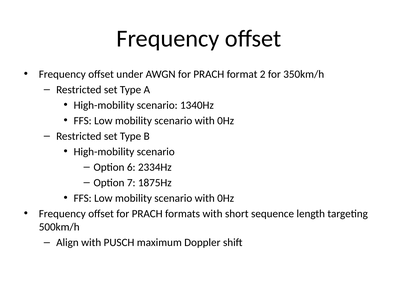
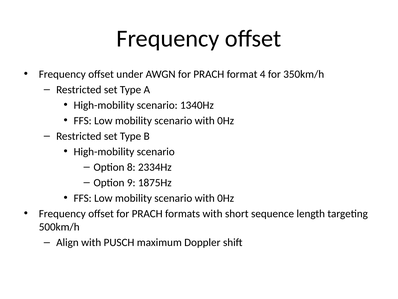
2: 2 -> 4
6: 6 -> 8
7: 7 -> 9
